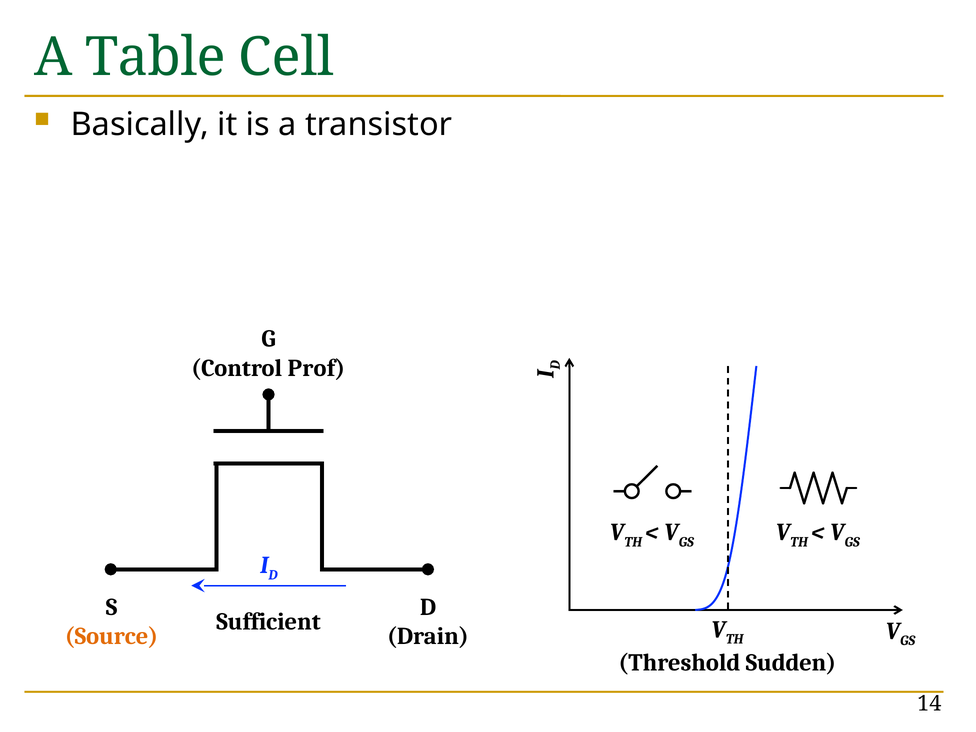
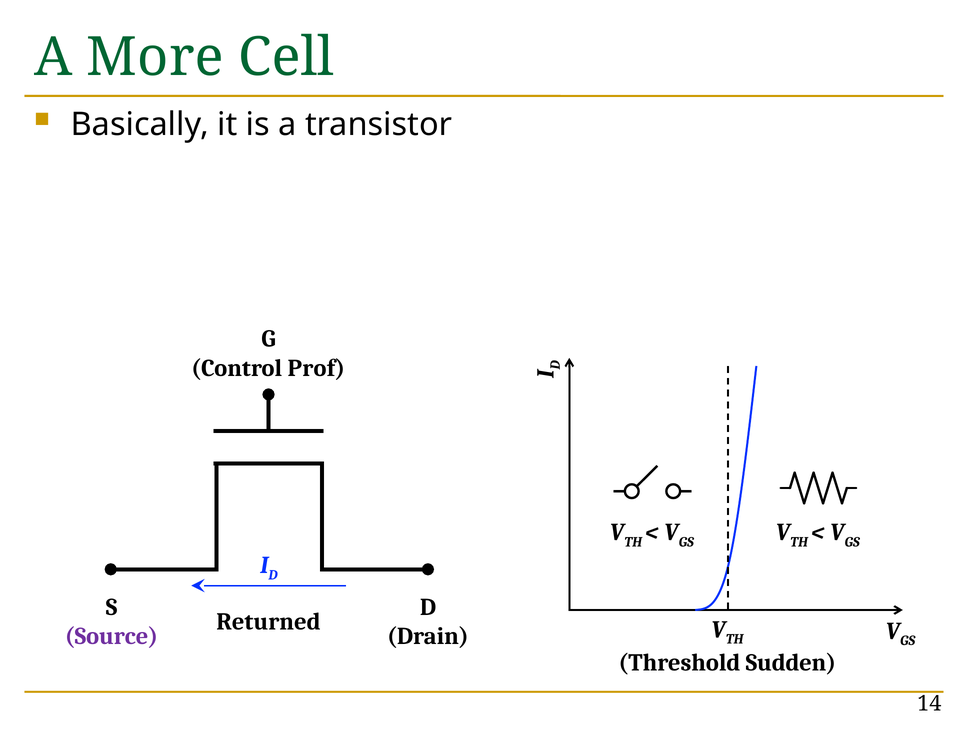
Table: Table -> More
Sufficient: Sufficient -> Returned
Source colour: orange -> purple
